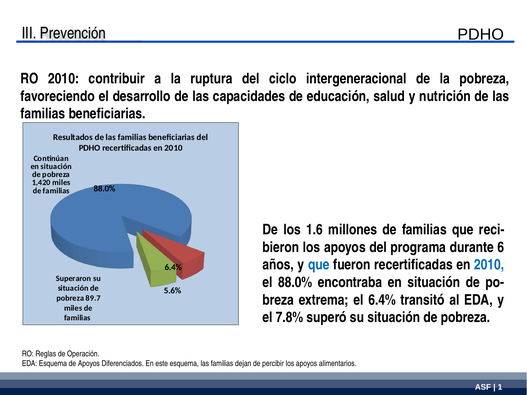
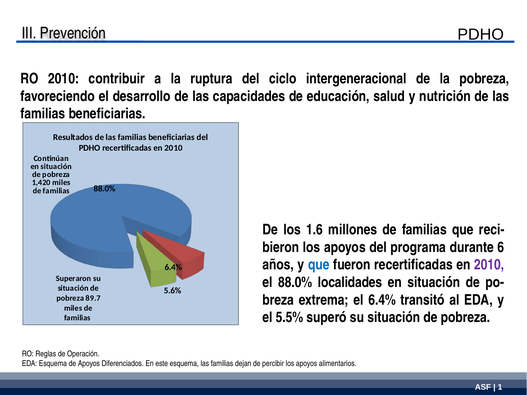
2010 at (489, 265) colour: blue -> purple
encontraba: encontraba -> localidades
7.8%: 7.8% -> 5.5%
